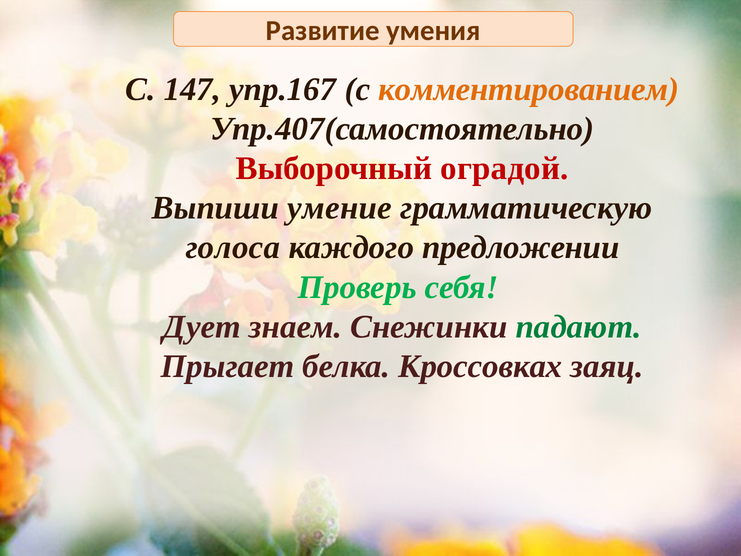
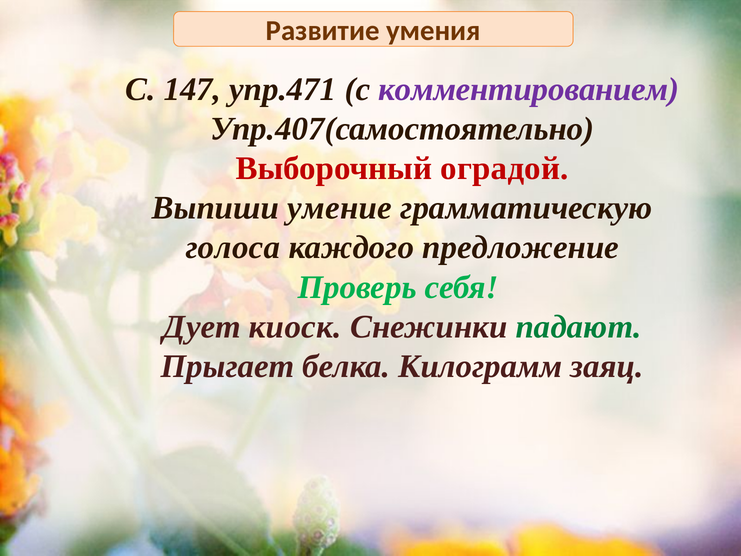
упр.167: упр.167 -> упр.471
комментированием colour: orange -> purple
предложении: предложении -> предложение
знаем: знаем -> киоск
Кроссовках: Кроссовках -> Килограмм
